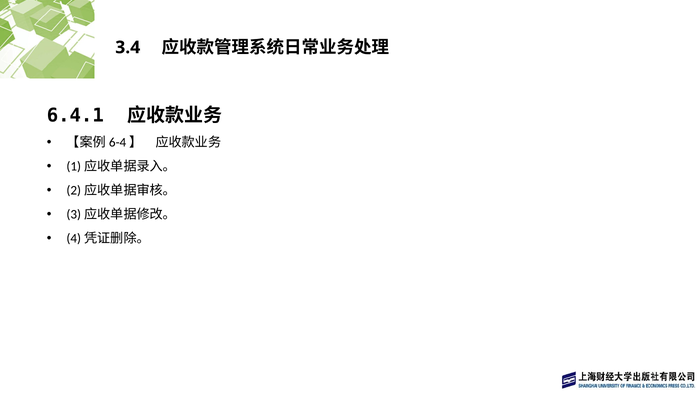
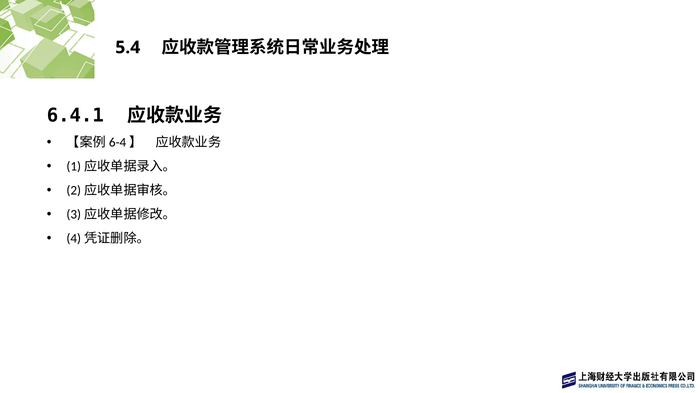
3.4: 3.4 -> 5.4
